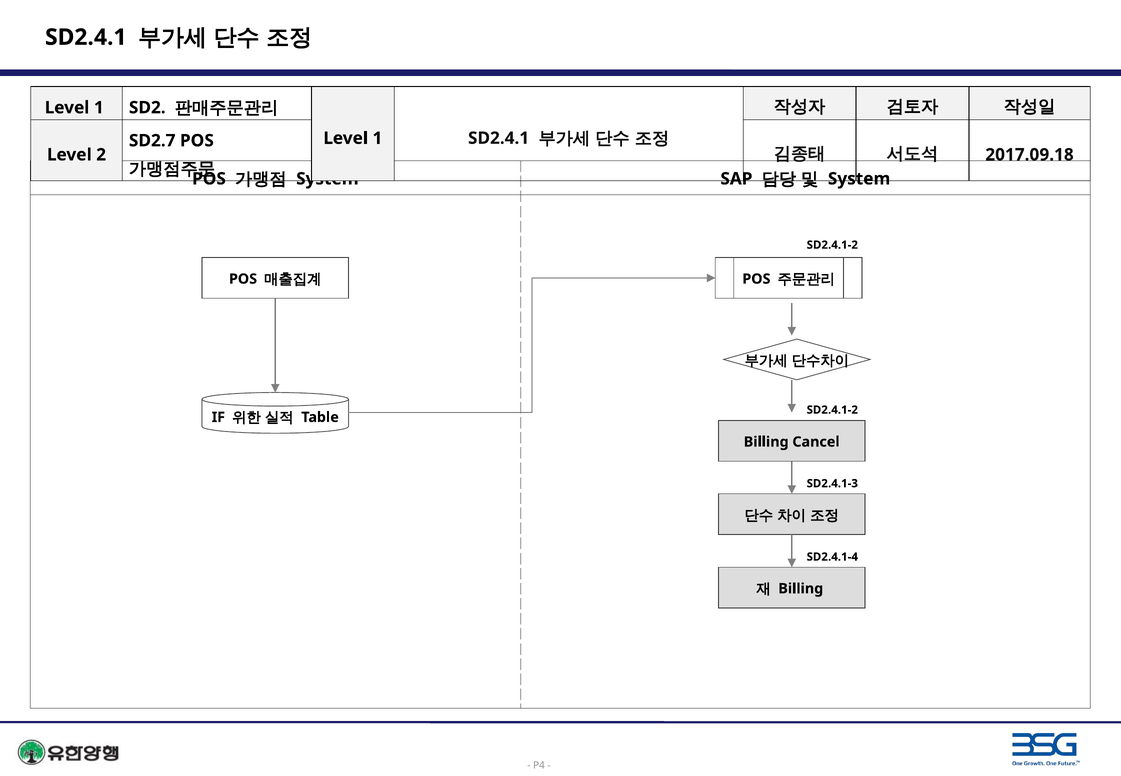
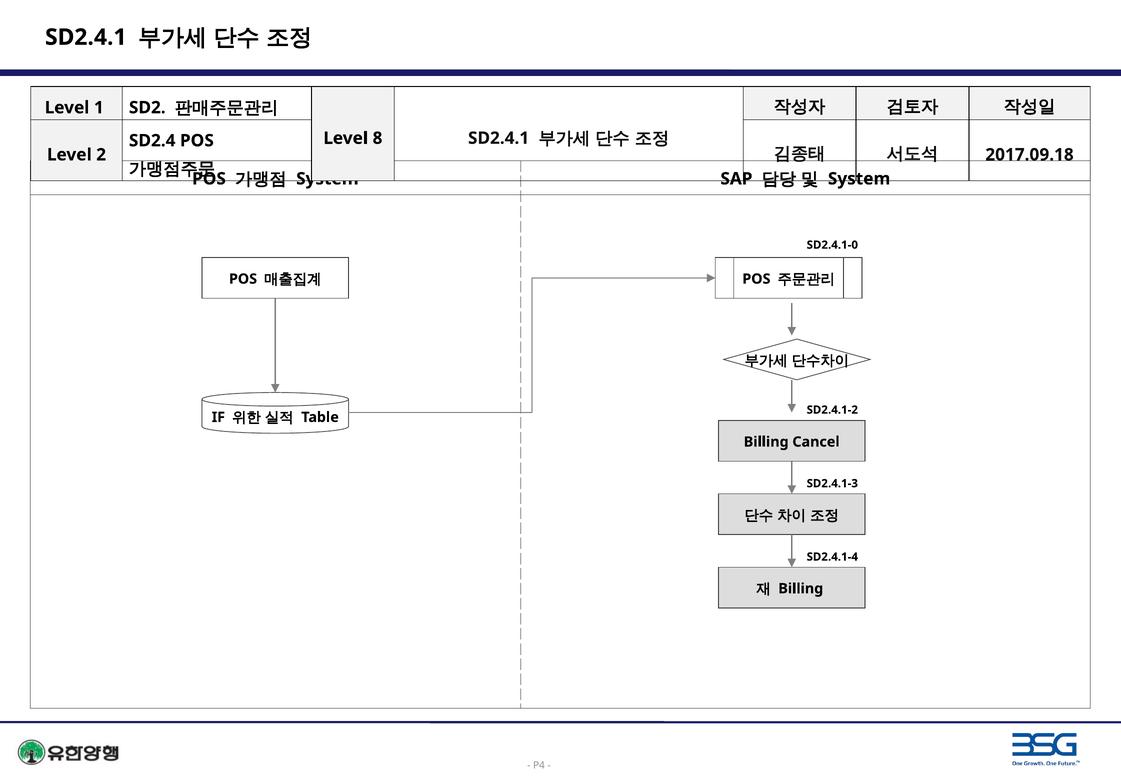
1 at (378, 138): 1 -> 8
SD2.7: SD2.7 -> SD2.4
SD2.4.1-2 at (832, 245): SD2.4.1-2 -> SD2.4.1-0
